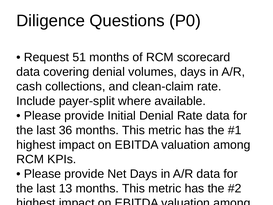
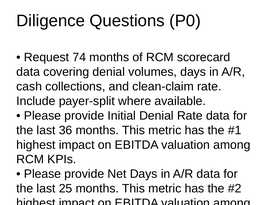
51: 51 -> 74
13: 13 -> 25
